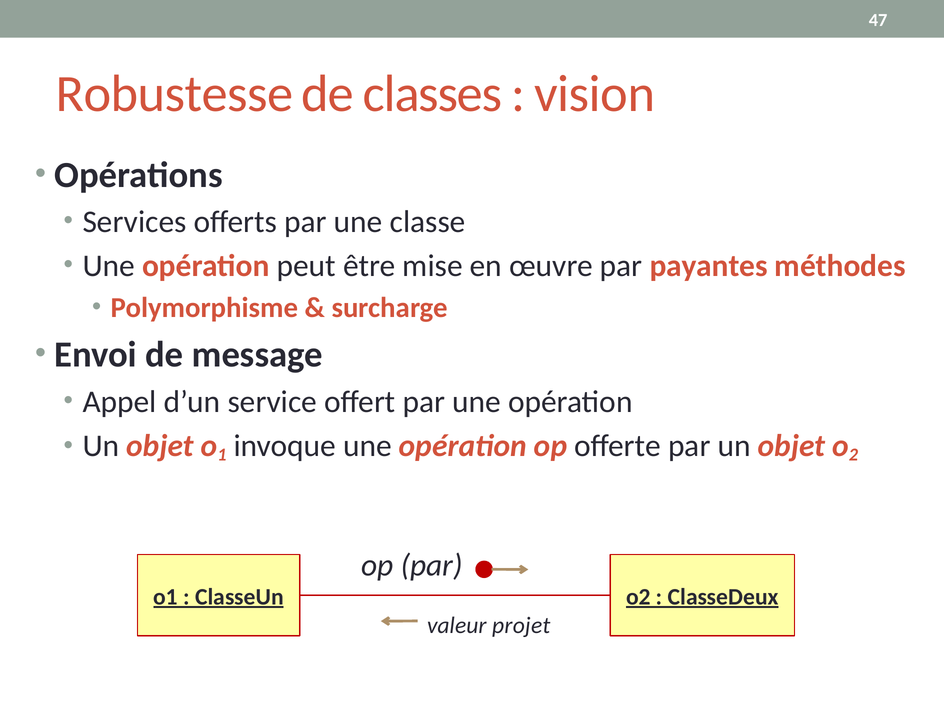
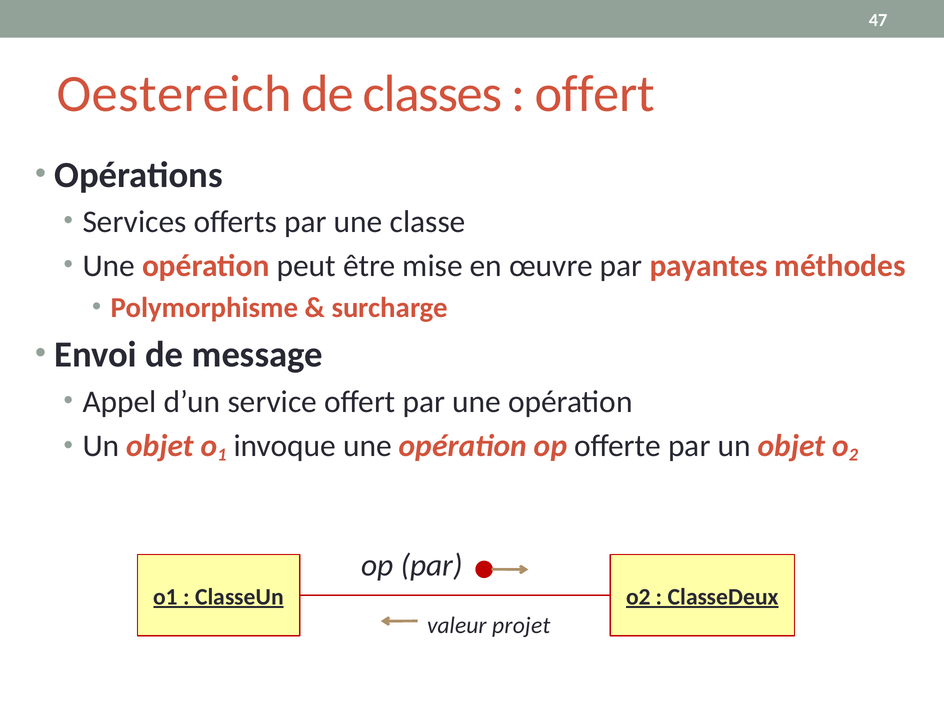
Robustesse: Robustesse -> Oestereich
vision at (595, 94): vision -> offert
